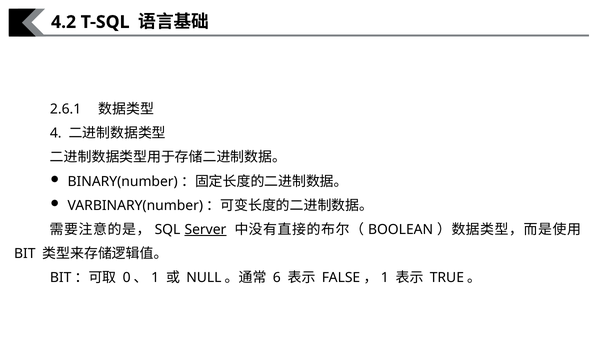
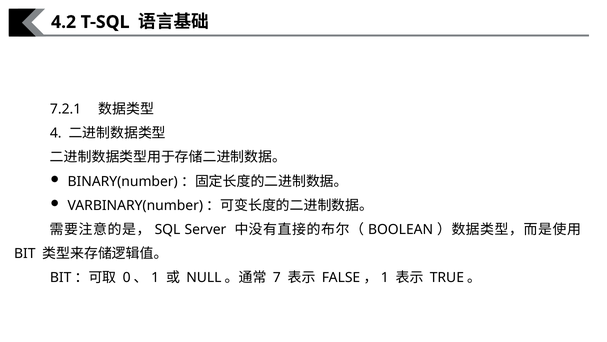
2.6.1: 2.6.1 -> 7.2.1
Server underline: present -> none
6: 6 -> 7
